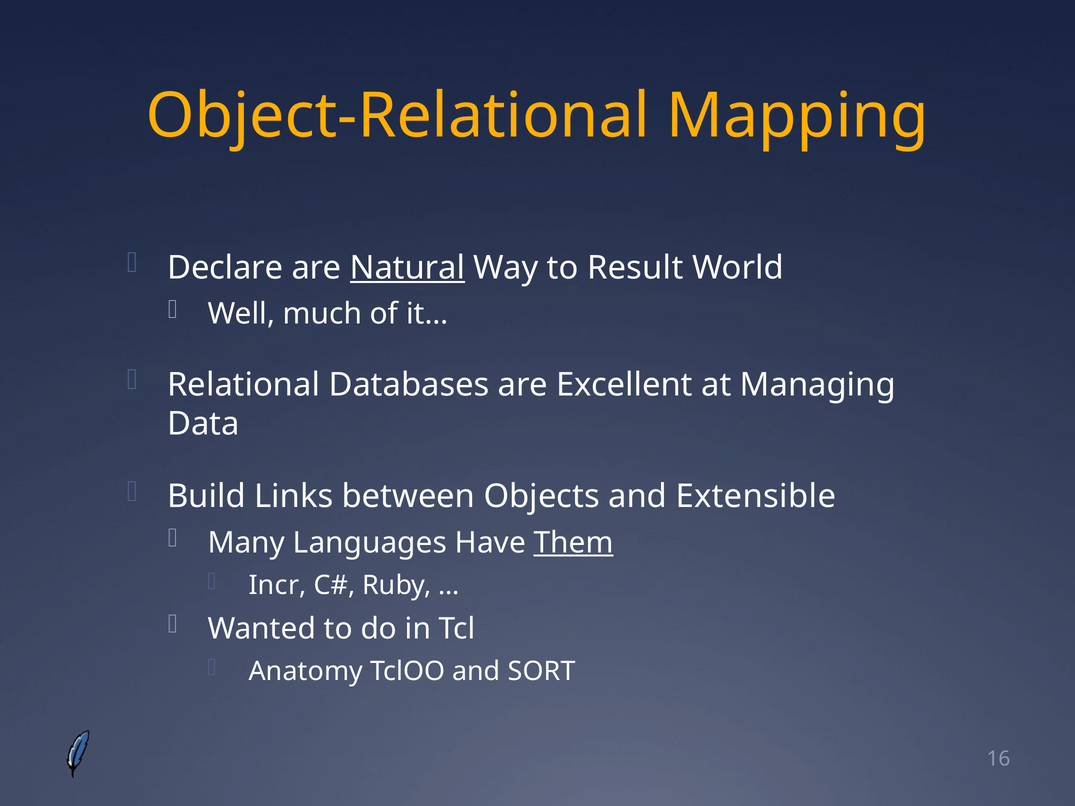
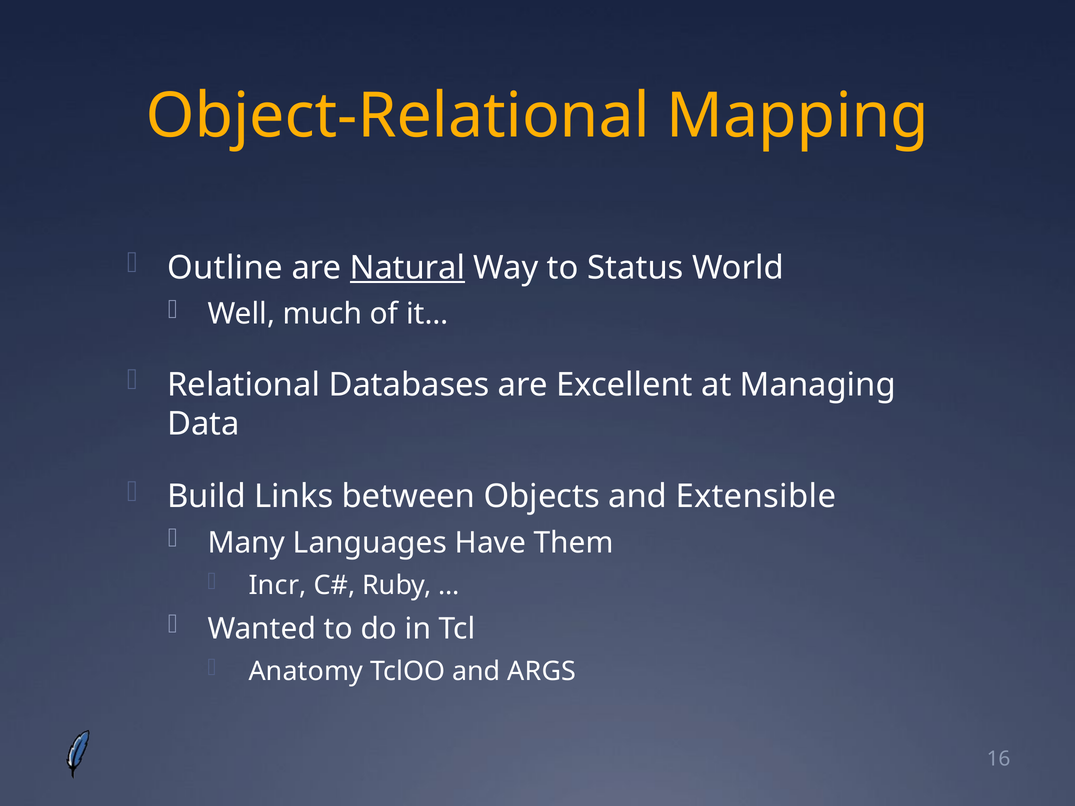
Declare: Declare -> Outline
Result: Result -> Status
Them underline: present -> none
SORT: SORT -> ARGS
